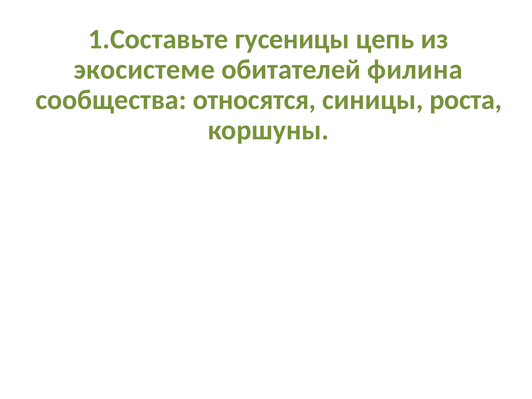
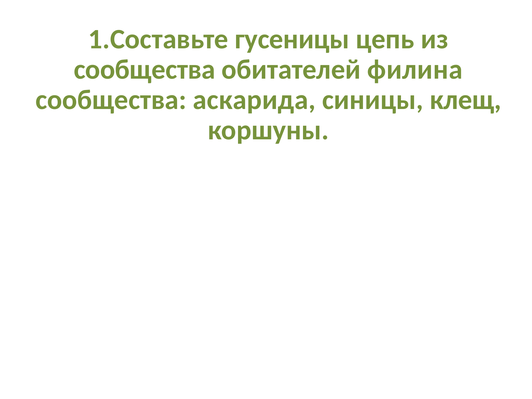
экосистеме at (144, 70): экосистеме -> сообщества
относятся: относятся -> аскарида
роста: роста -> клещ
